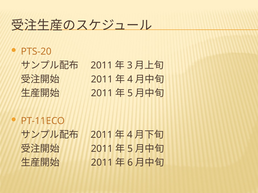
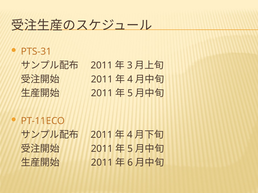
PTS-20: PTS-20 -> PTS-31
